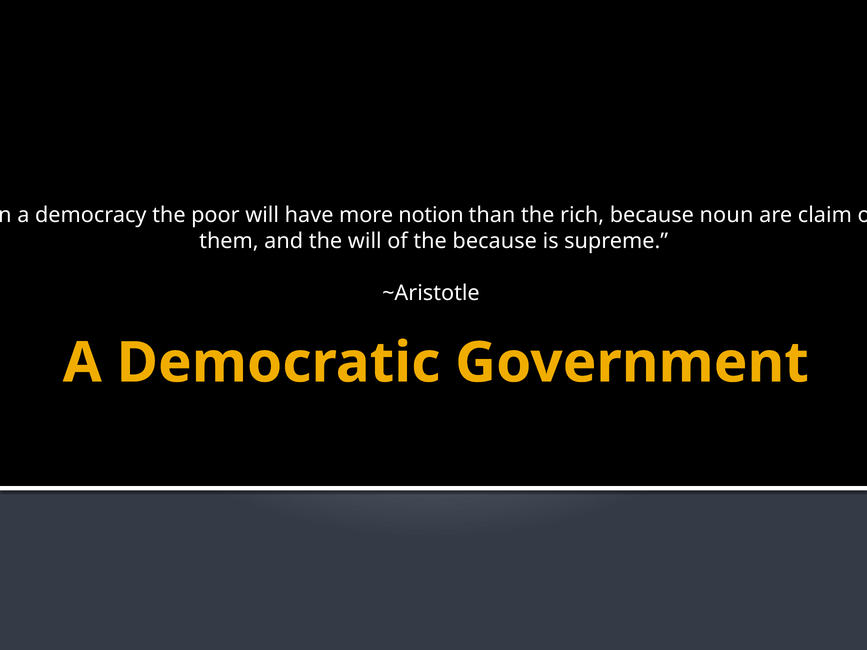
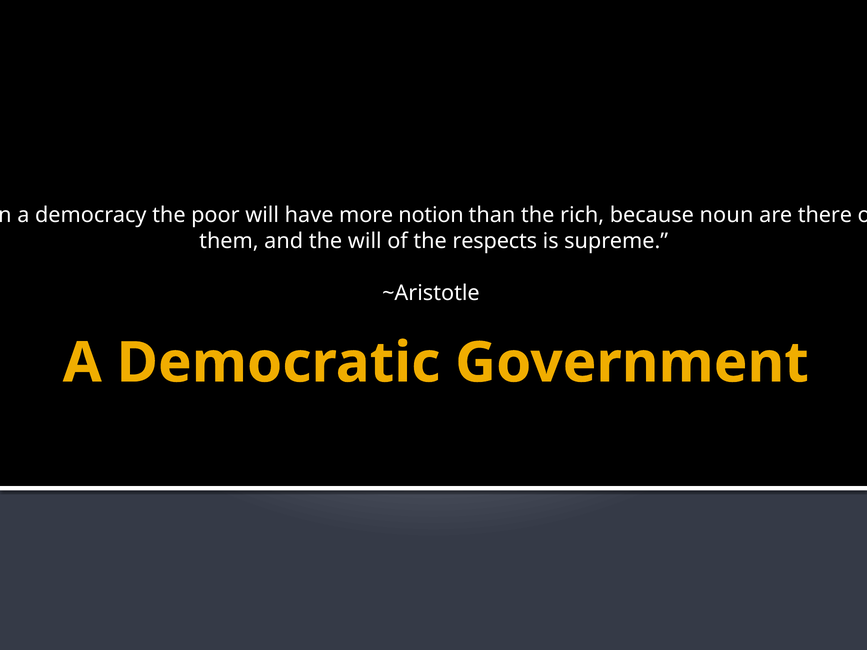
claim: claim -> there
the because: because -> respects
